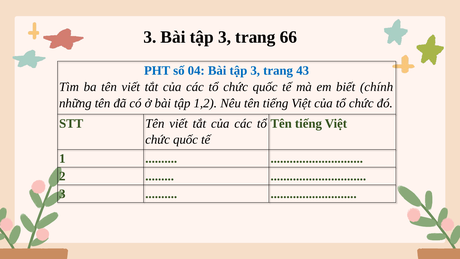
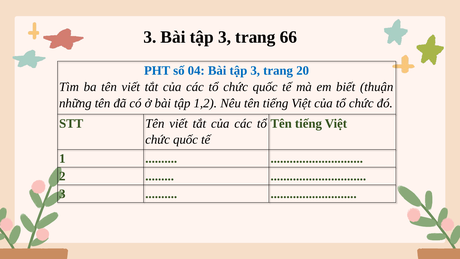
43: 43 -> 20
chính: chính -> thuận
